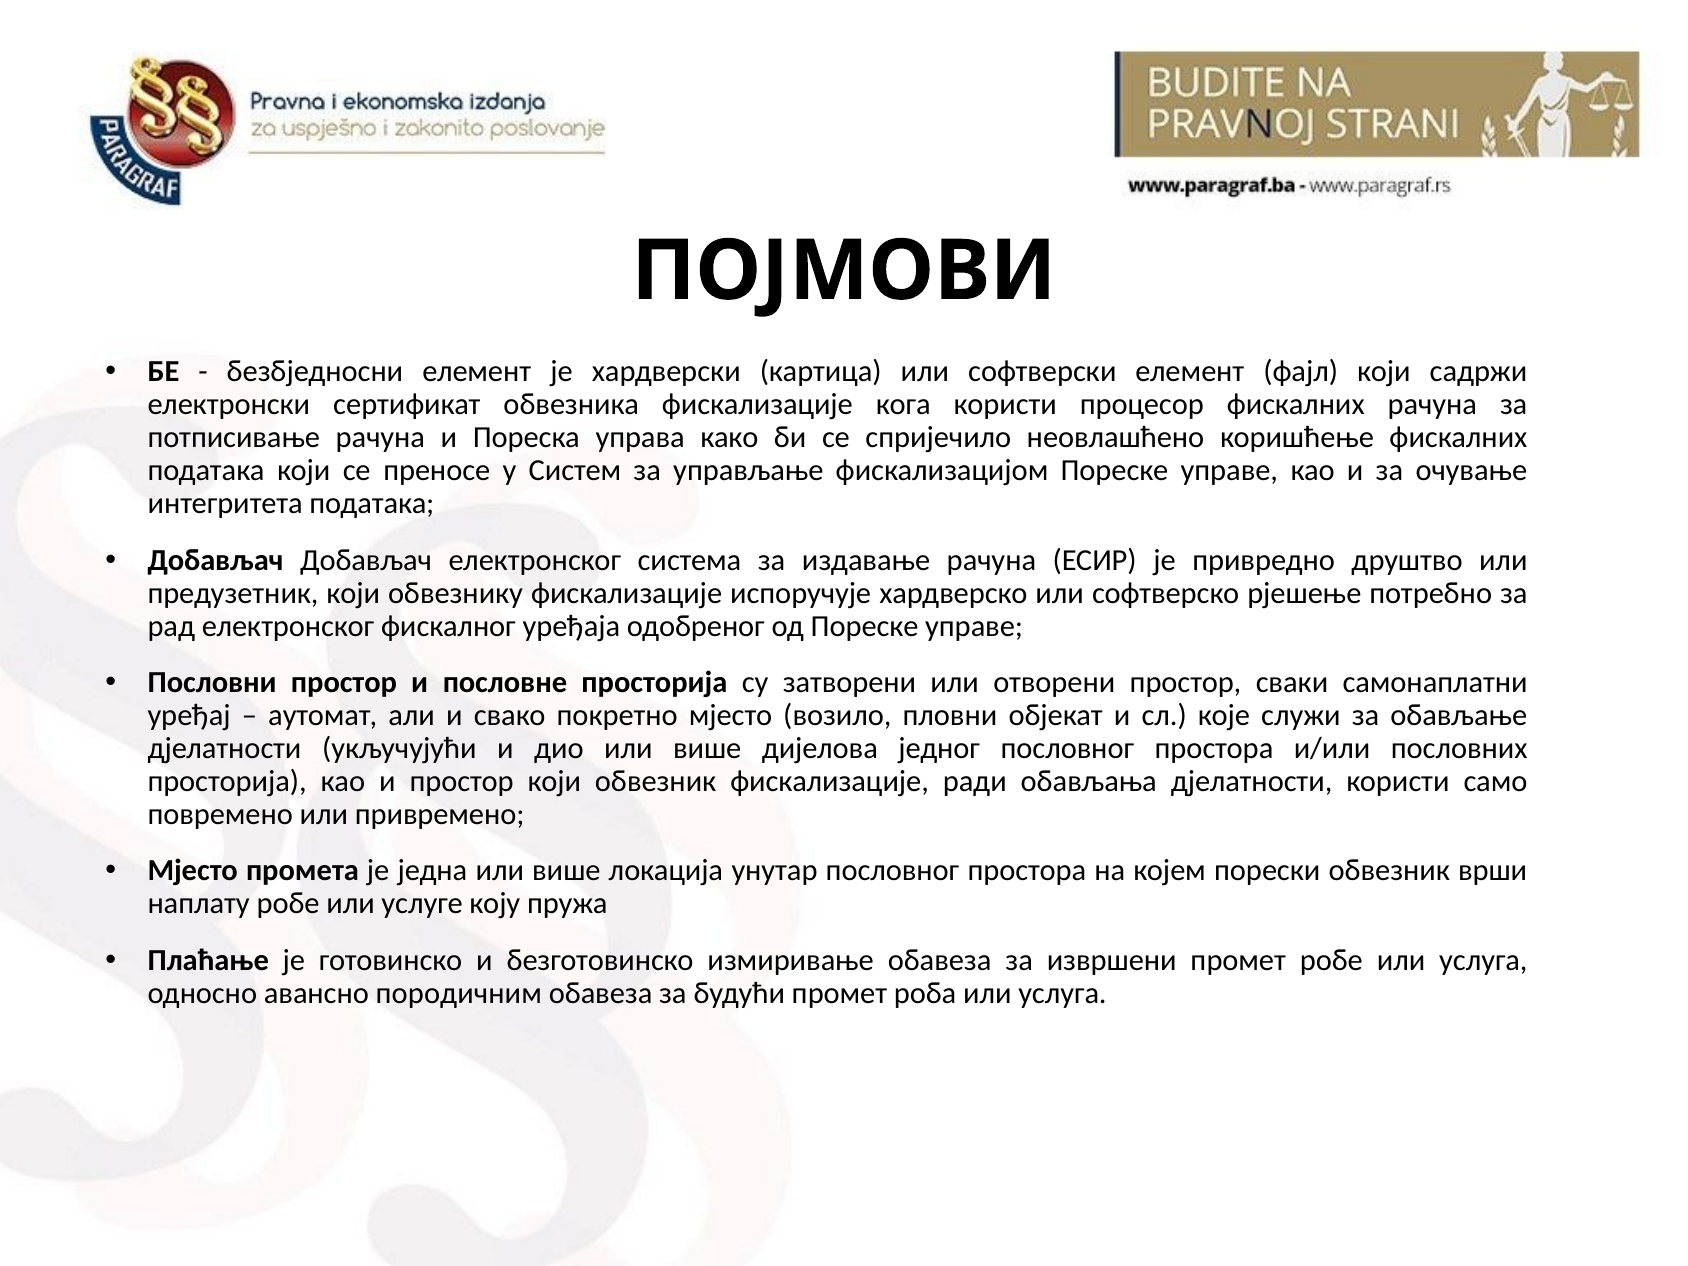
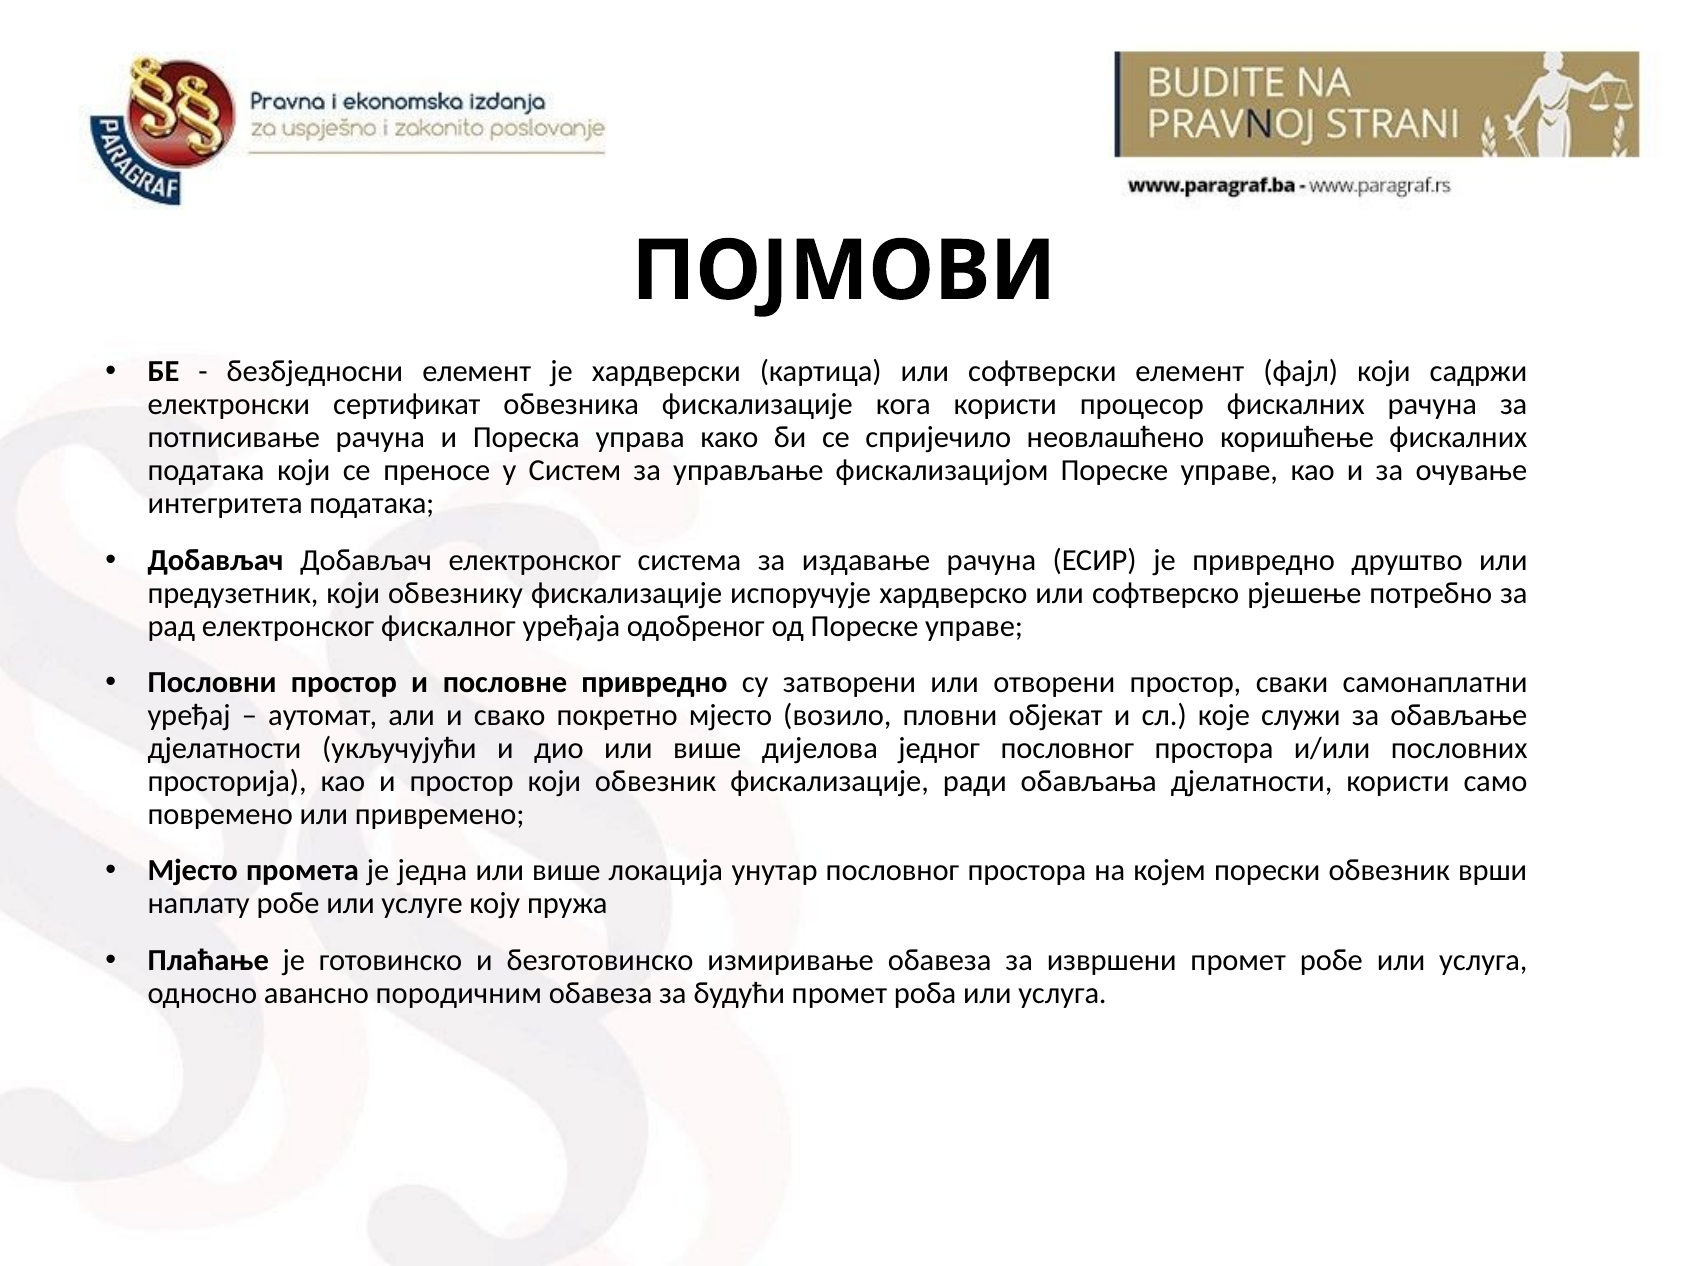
пословне просторија: просторија -> привредно
